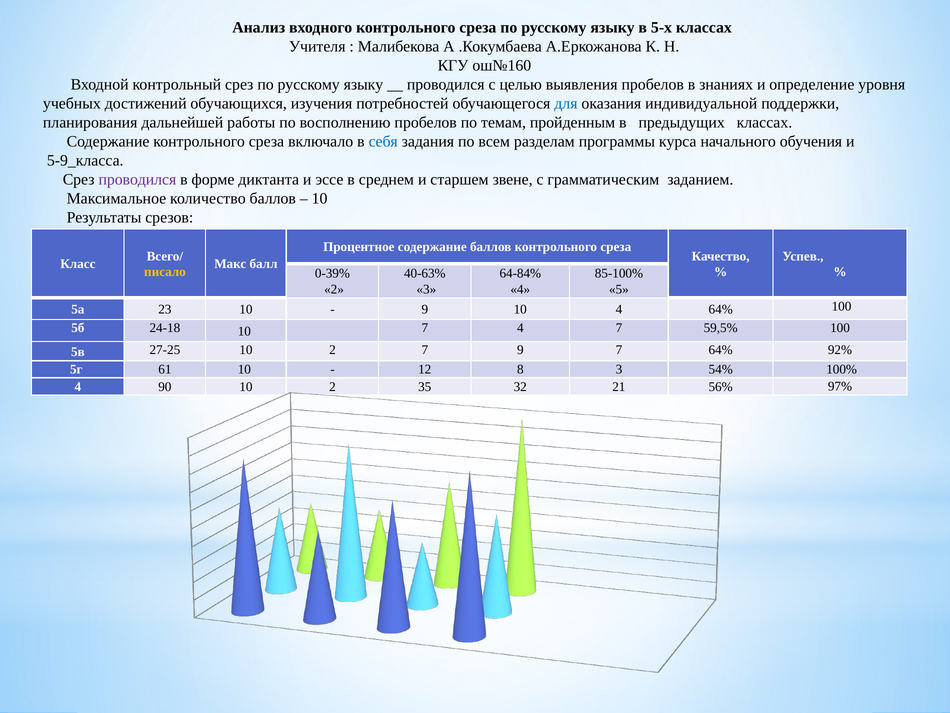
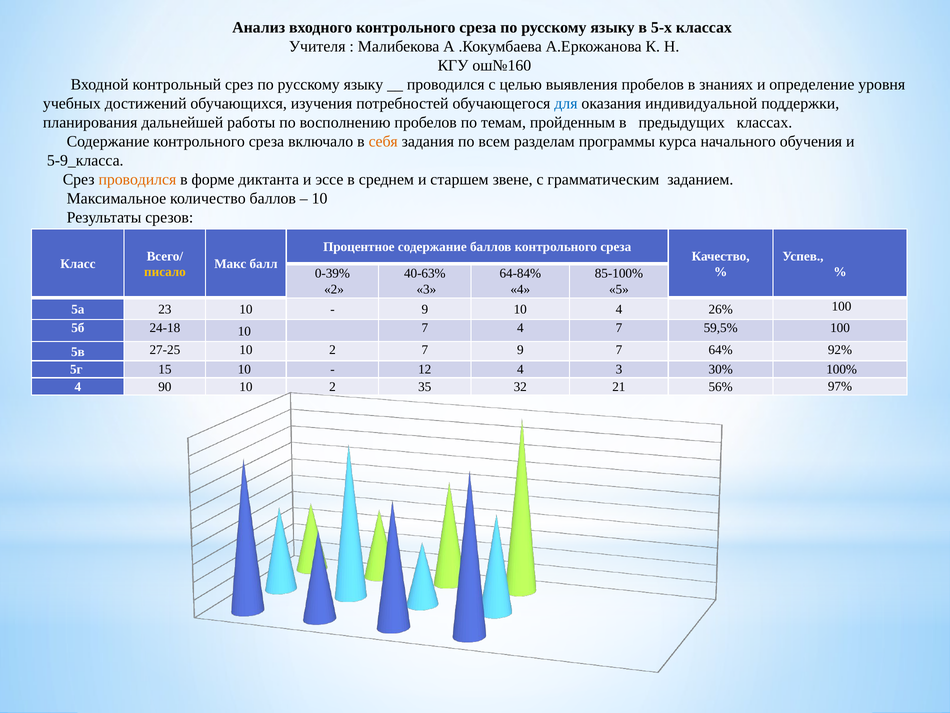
себя colour: blue -> orange
проводился at (137, 179) colour: purple -> orange
4 64%: 64% -> 26%
61: 61 -> 15
12 8: 8 -> 4
54%: 54% -> 30%
